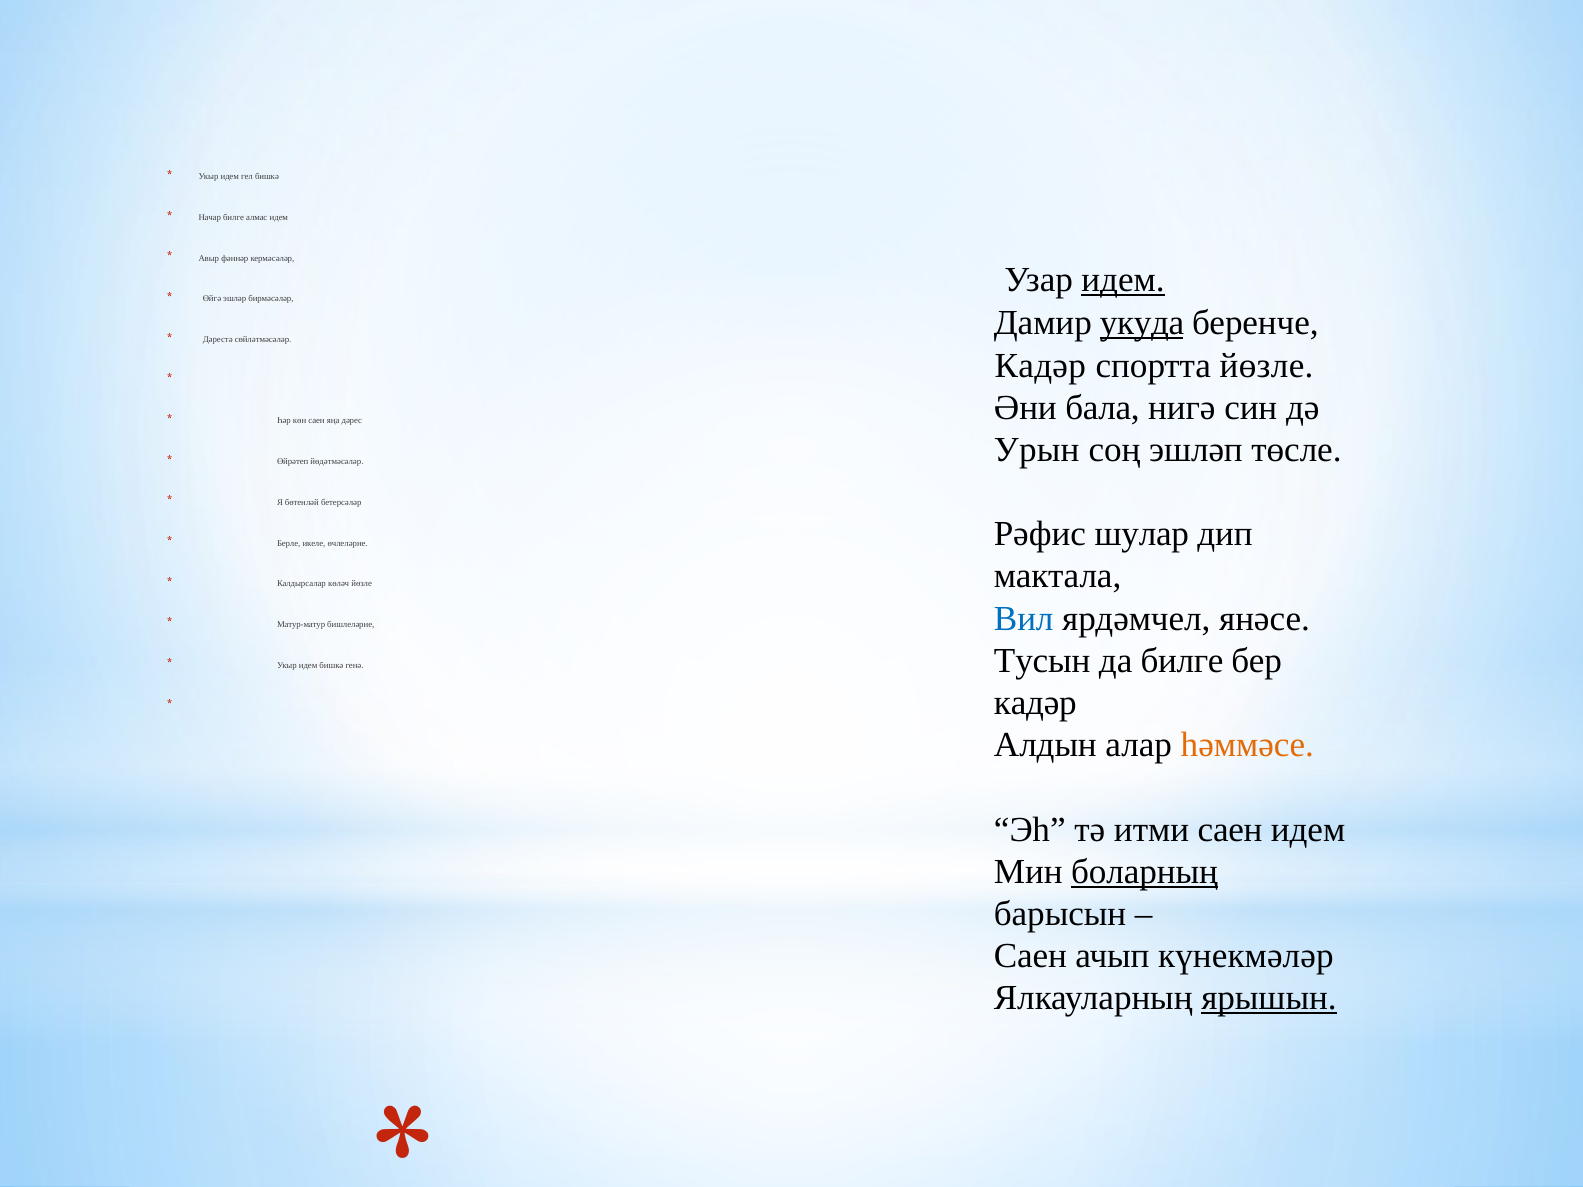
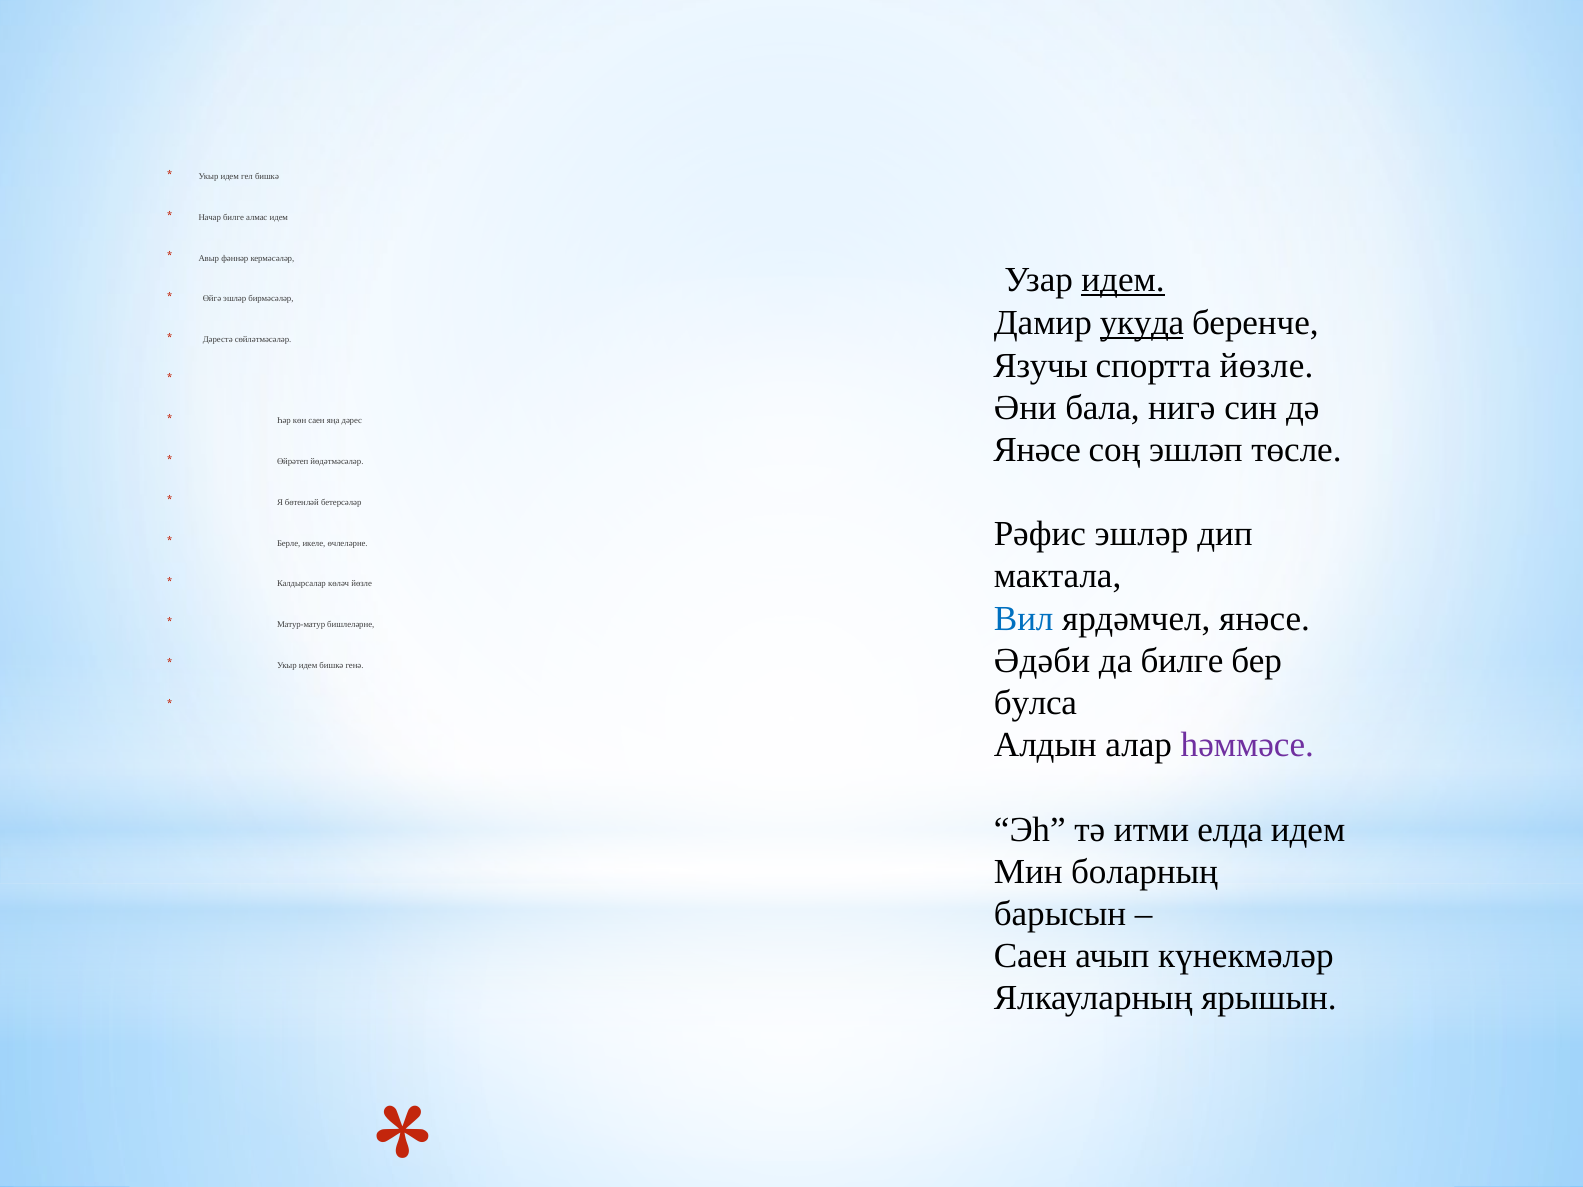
Кадәр at (1040, 366): Кадәр -> Язучы
Урын at (1037, 450): Урын -> Янәсе
Рәфис шулар: шулар -> эшләр
Тусын: Тусын -> Әдәби
кадәр at (1035, 703): кадәр -> булса
һәммәсе colour: orange -> purple
итми саен: саен -> елда
боларның underline: present -> none
ярышын underline: present -> none
